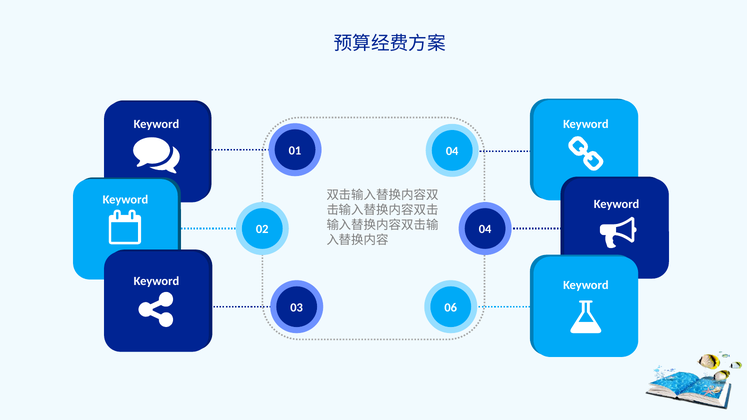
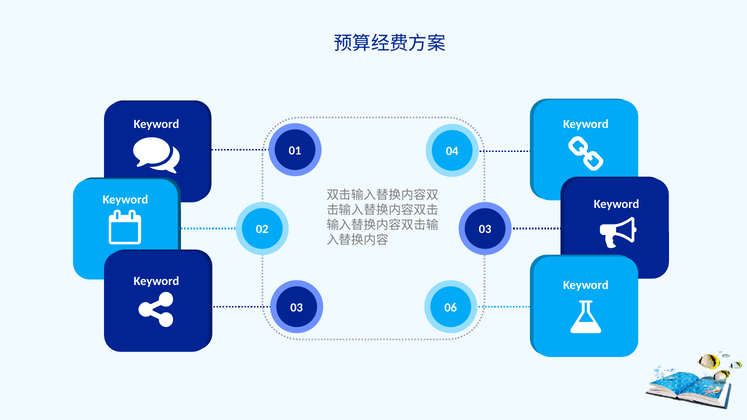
02 04: 04 -> 03
